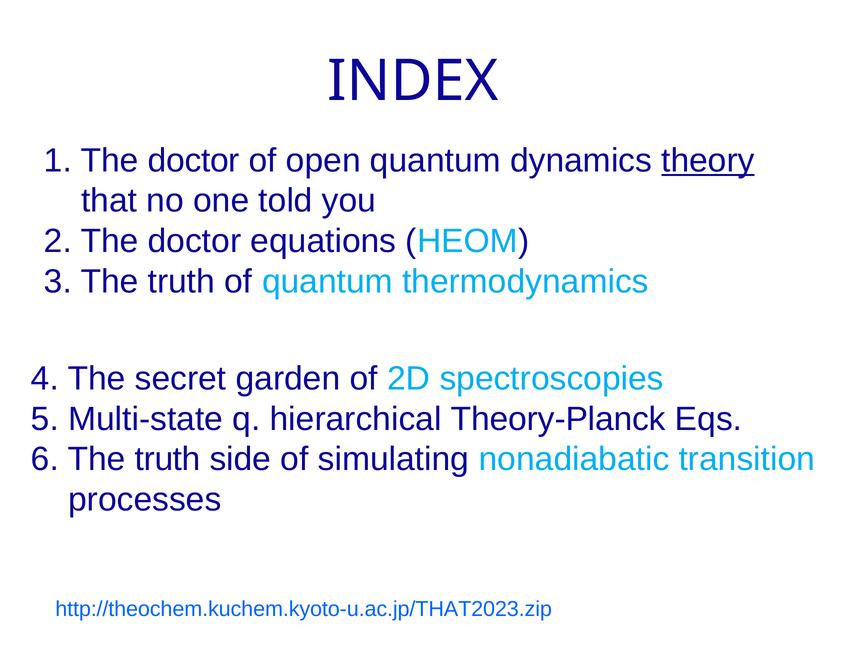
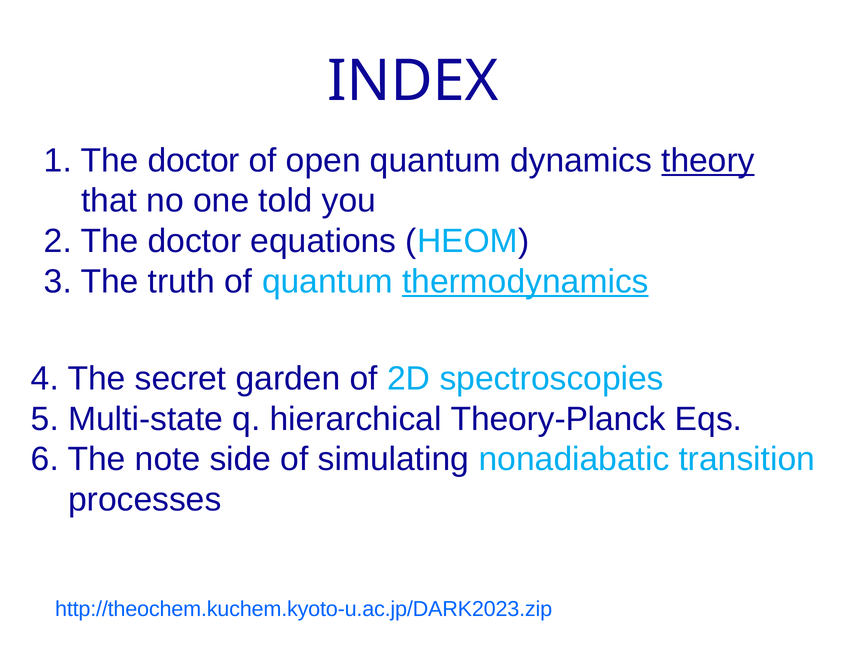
thermodynamics underline: none -> present
6 The truth: truth -> note
http://theochem.kuchem.kyoto-u.ac.jp/THAT2023.zip: http://theochem.kuchem.kyoto-u.ac.jp/THAT2023.zip -> http://theochem.kuchem.kyoto-u.ac.jp/DARK2023.zip
